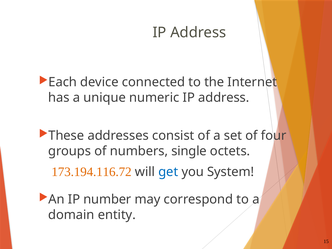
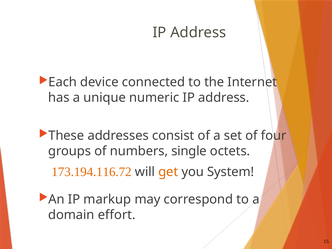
get colour: blue -> orange
number: number -> markup
entity: entity -> effort
